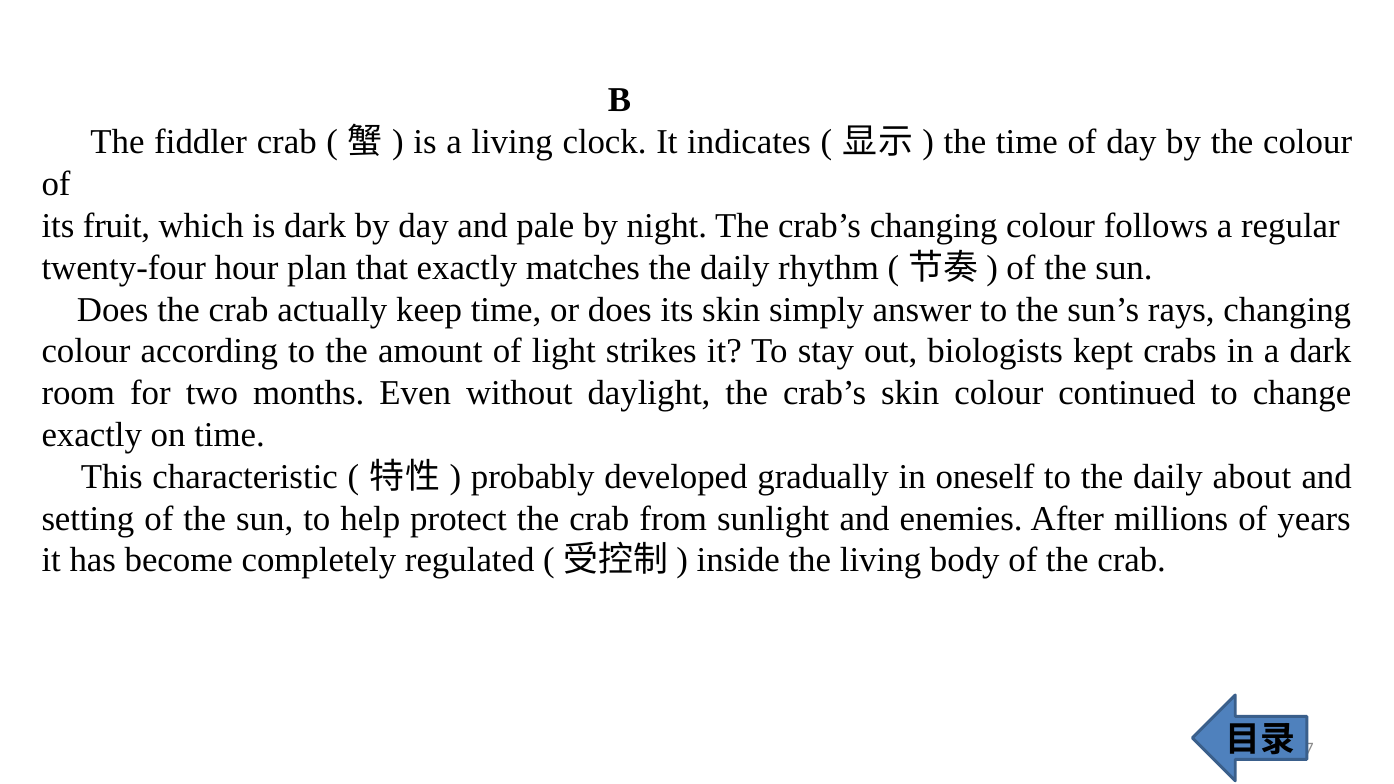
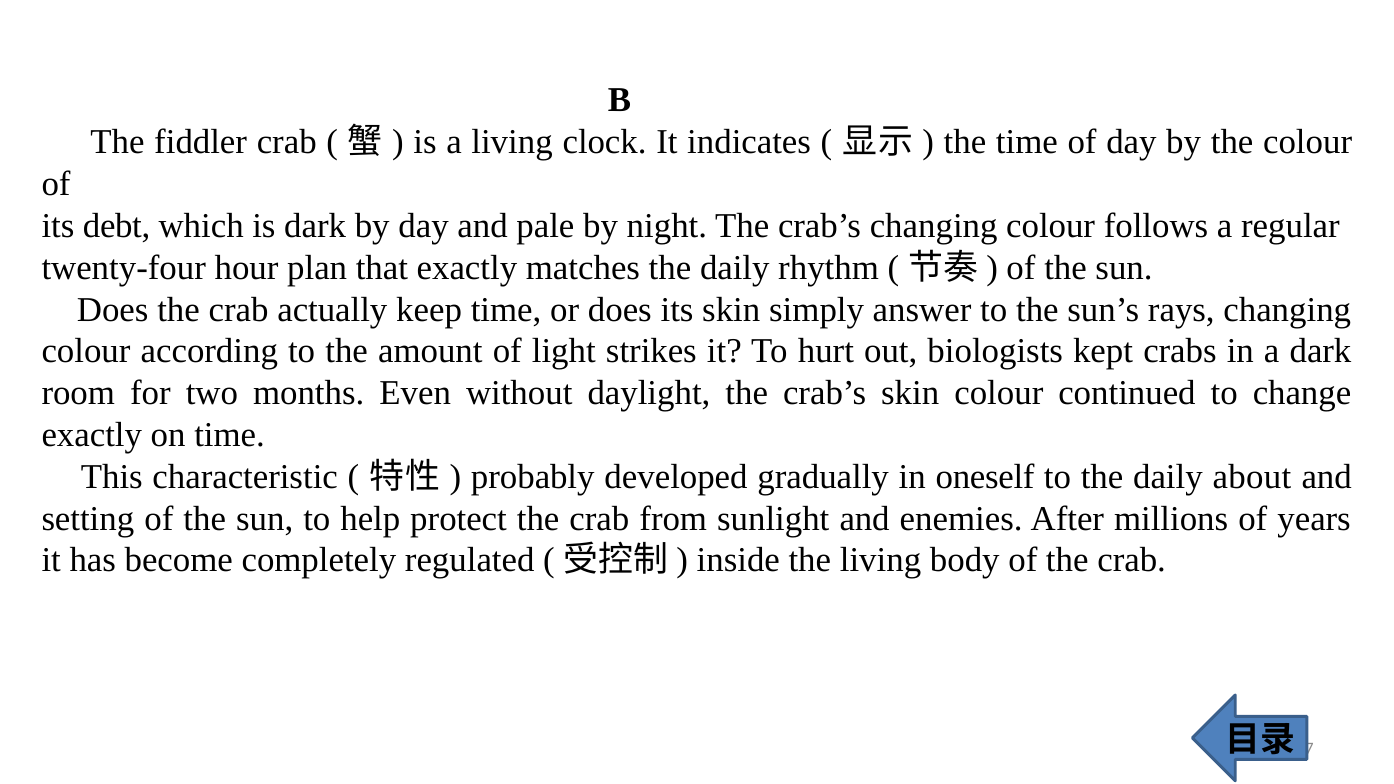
fruit: fruit -> debt
stay: stay -> hurt
